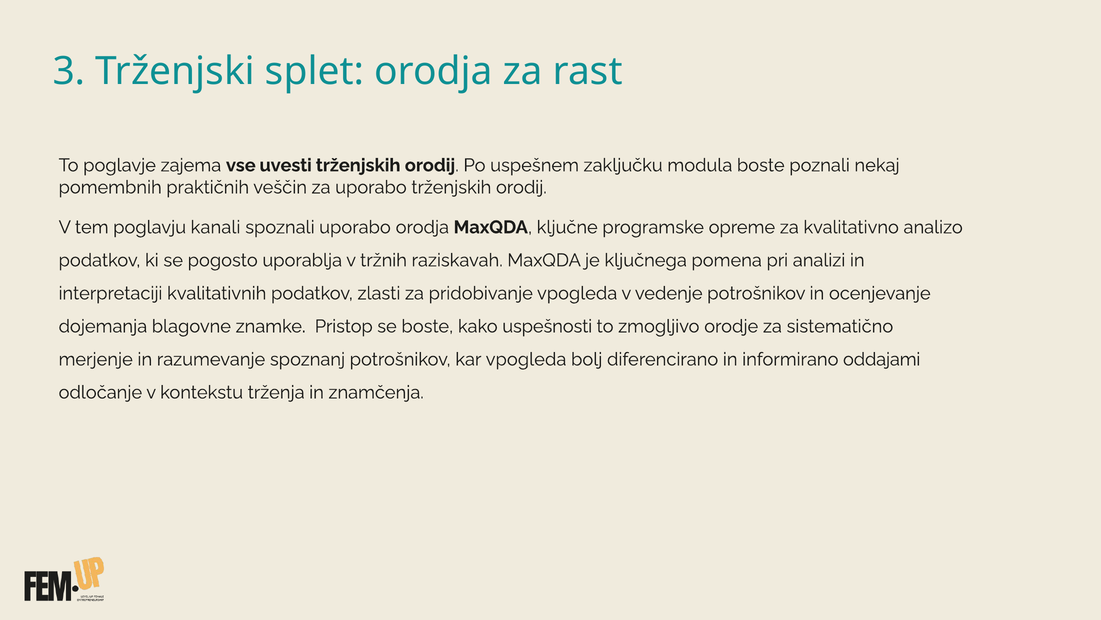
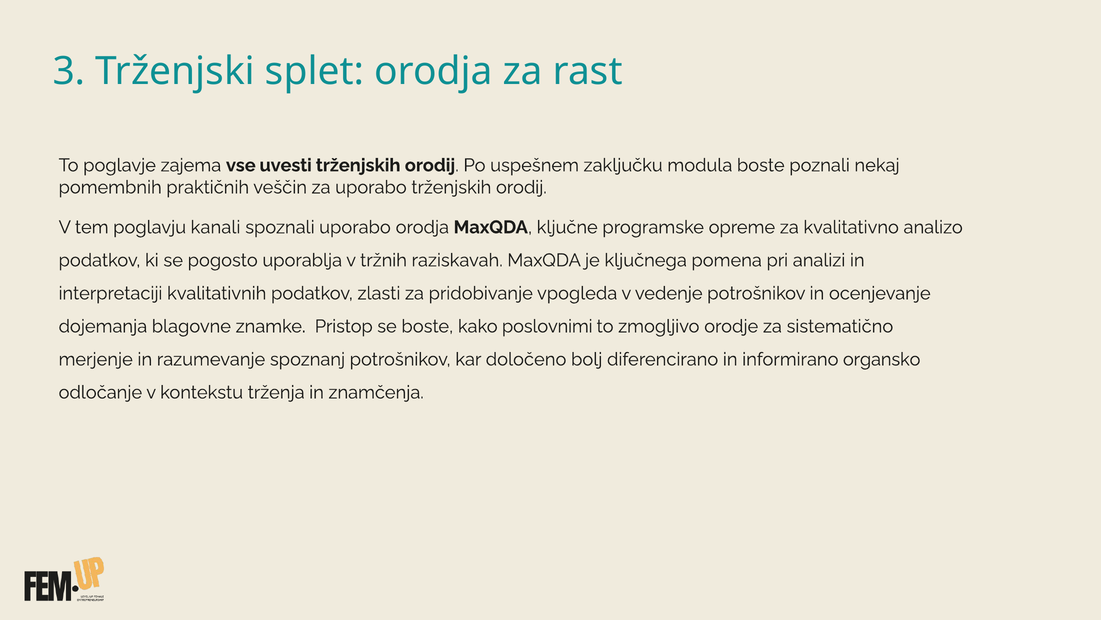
uspešnosti: uspešnosti -> poslovnimi
kar vpogleda: vpogleda -> določeno
oddajami: oddajami -> organsko
